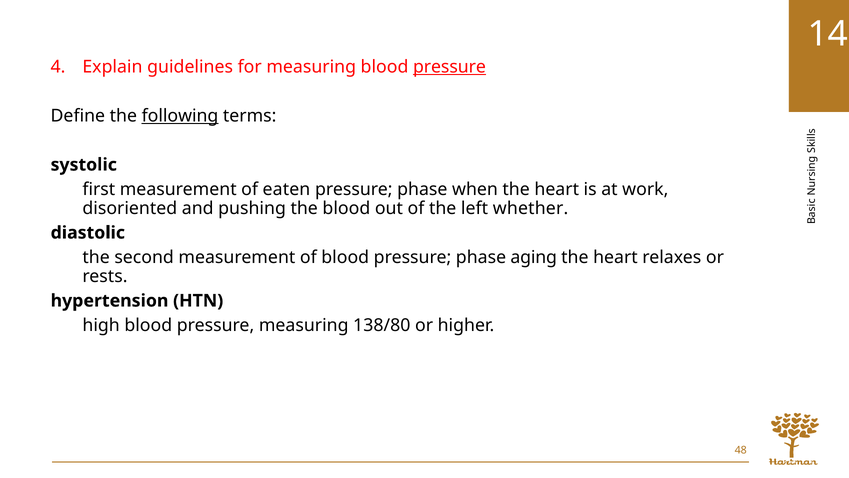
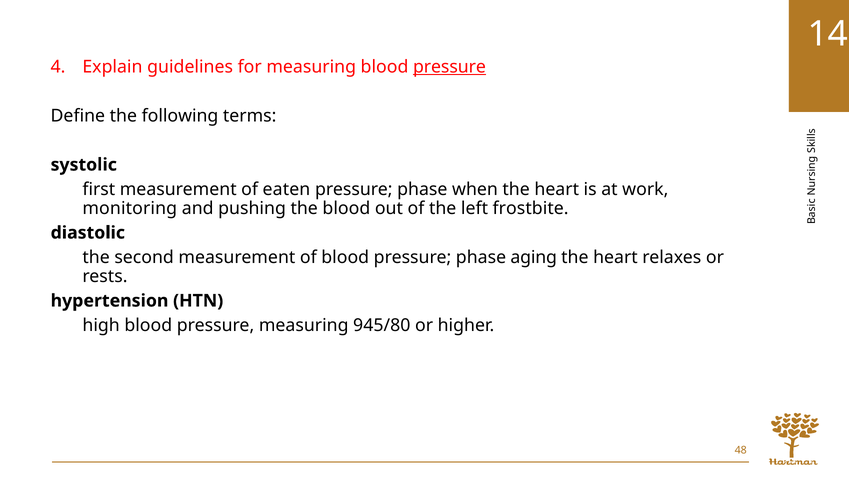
following underline: present -> none
disoriented: disoriented -> monitoring
whether: whether -> frostbite
138/80: 138/80 -> 945/80
